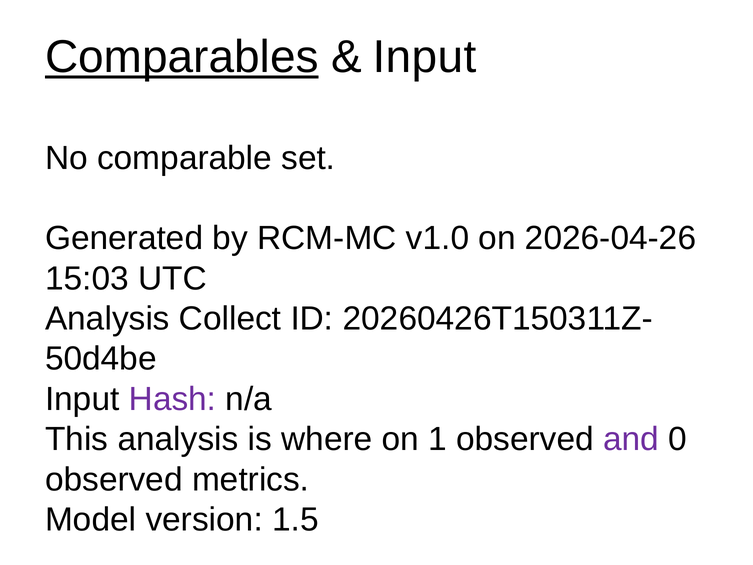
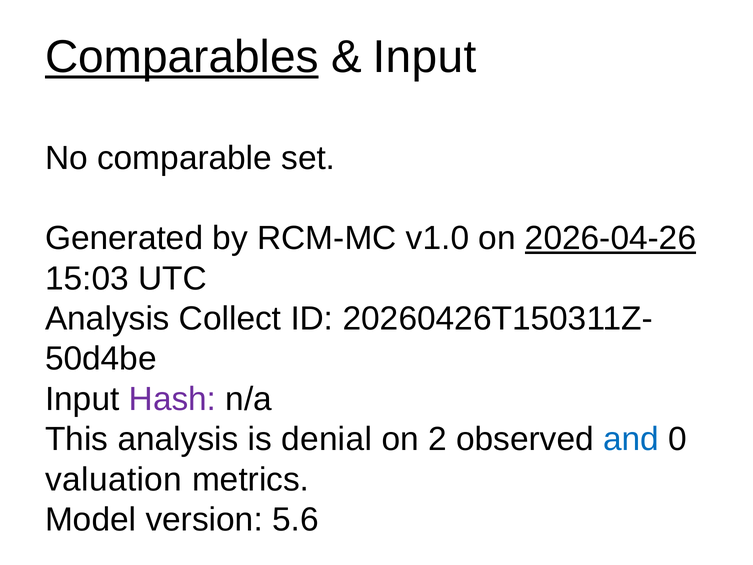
2026-04-26 underline: none -> present
where: where -> denial
1: 1 -> 2
and colour: purple -> blue
observed at (114, 479): observed -> valuation
1.5: 1.5 -> 5.6
